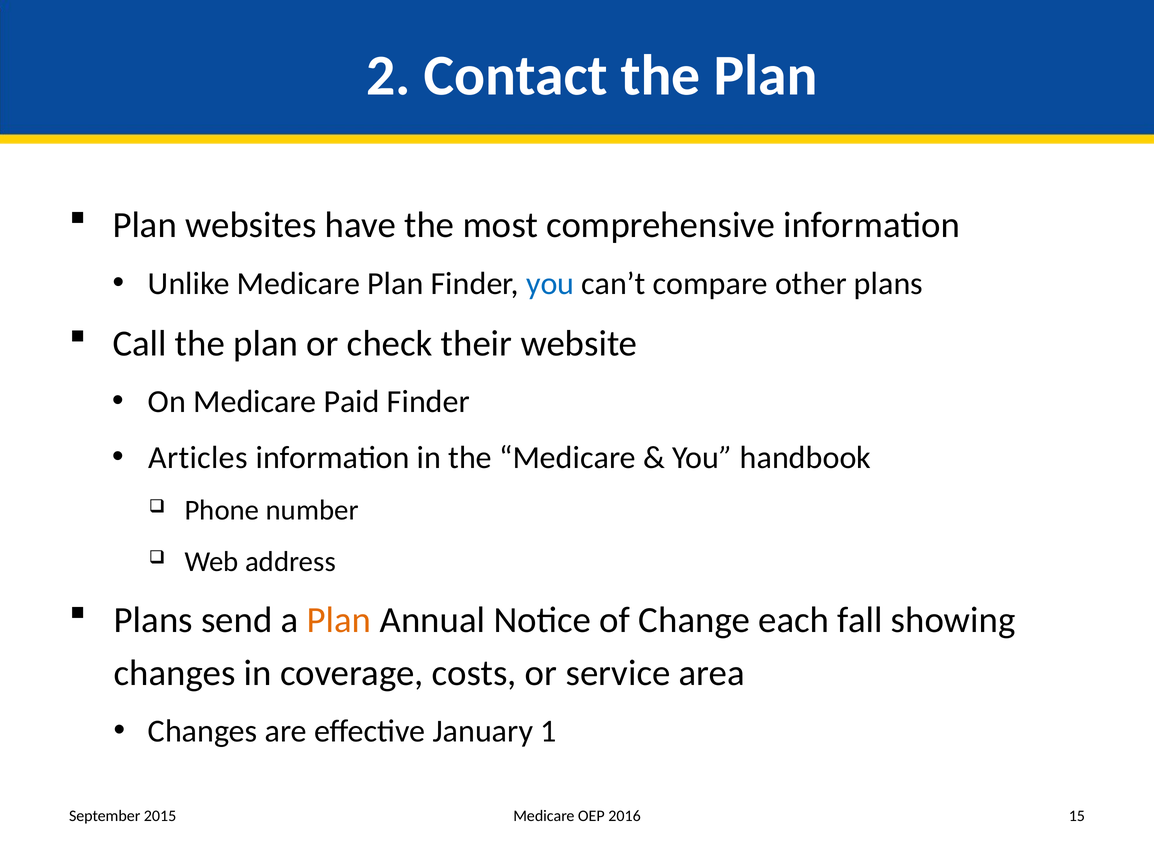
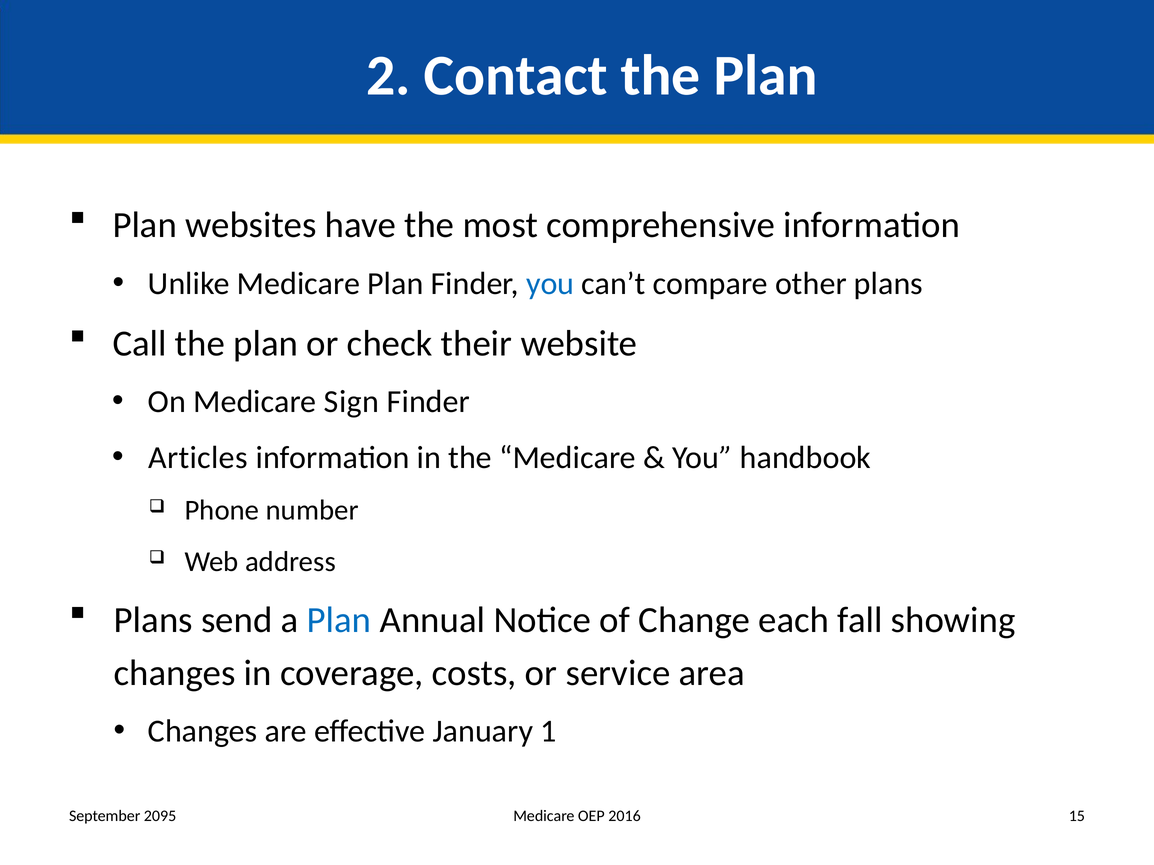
Paid: Paid -> Sign
Plan at (339, 620) colour: orange -> blue
2015: 2015 -> 2095
